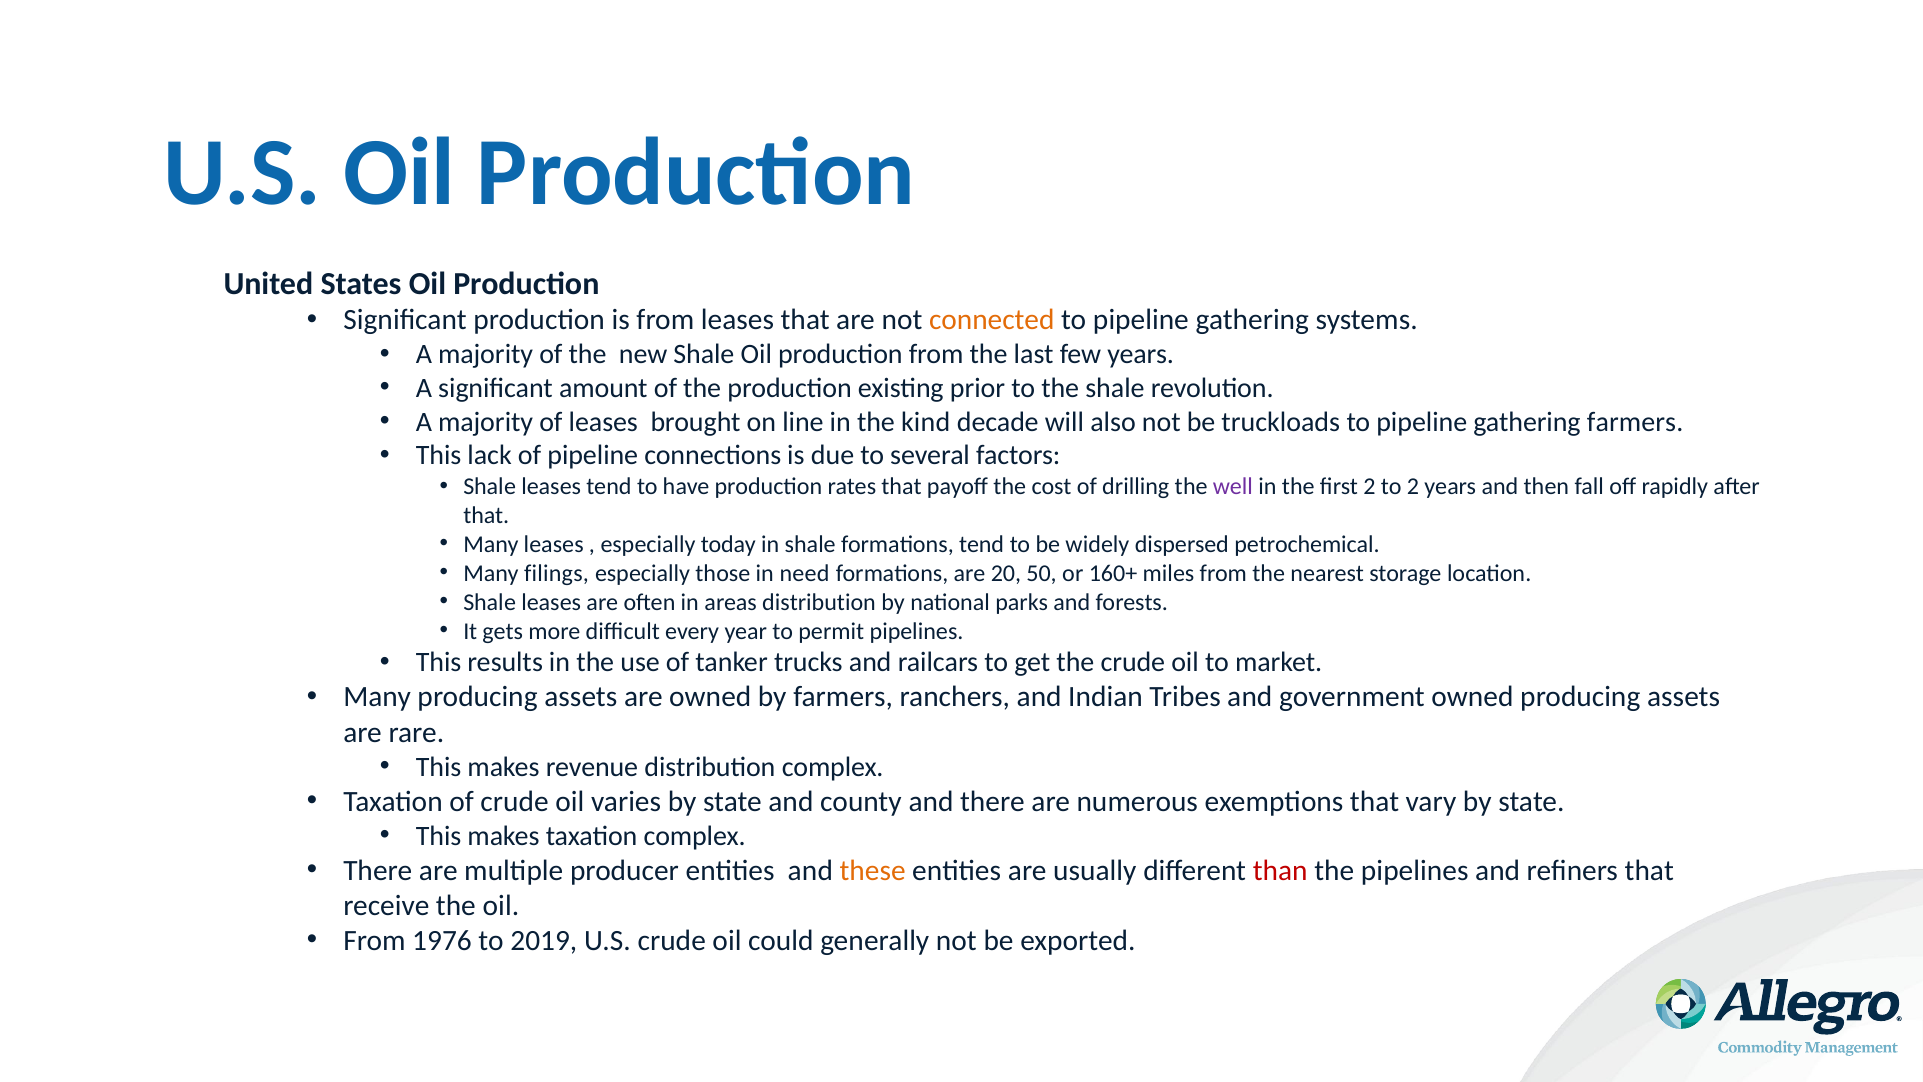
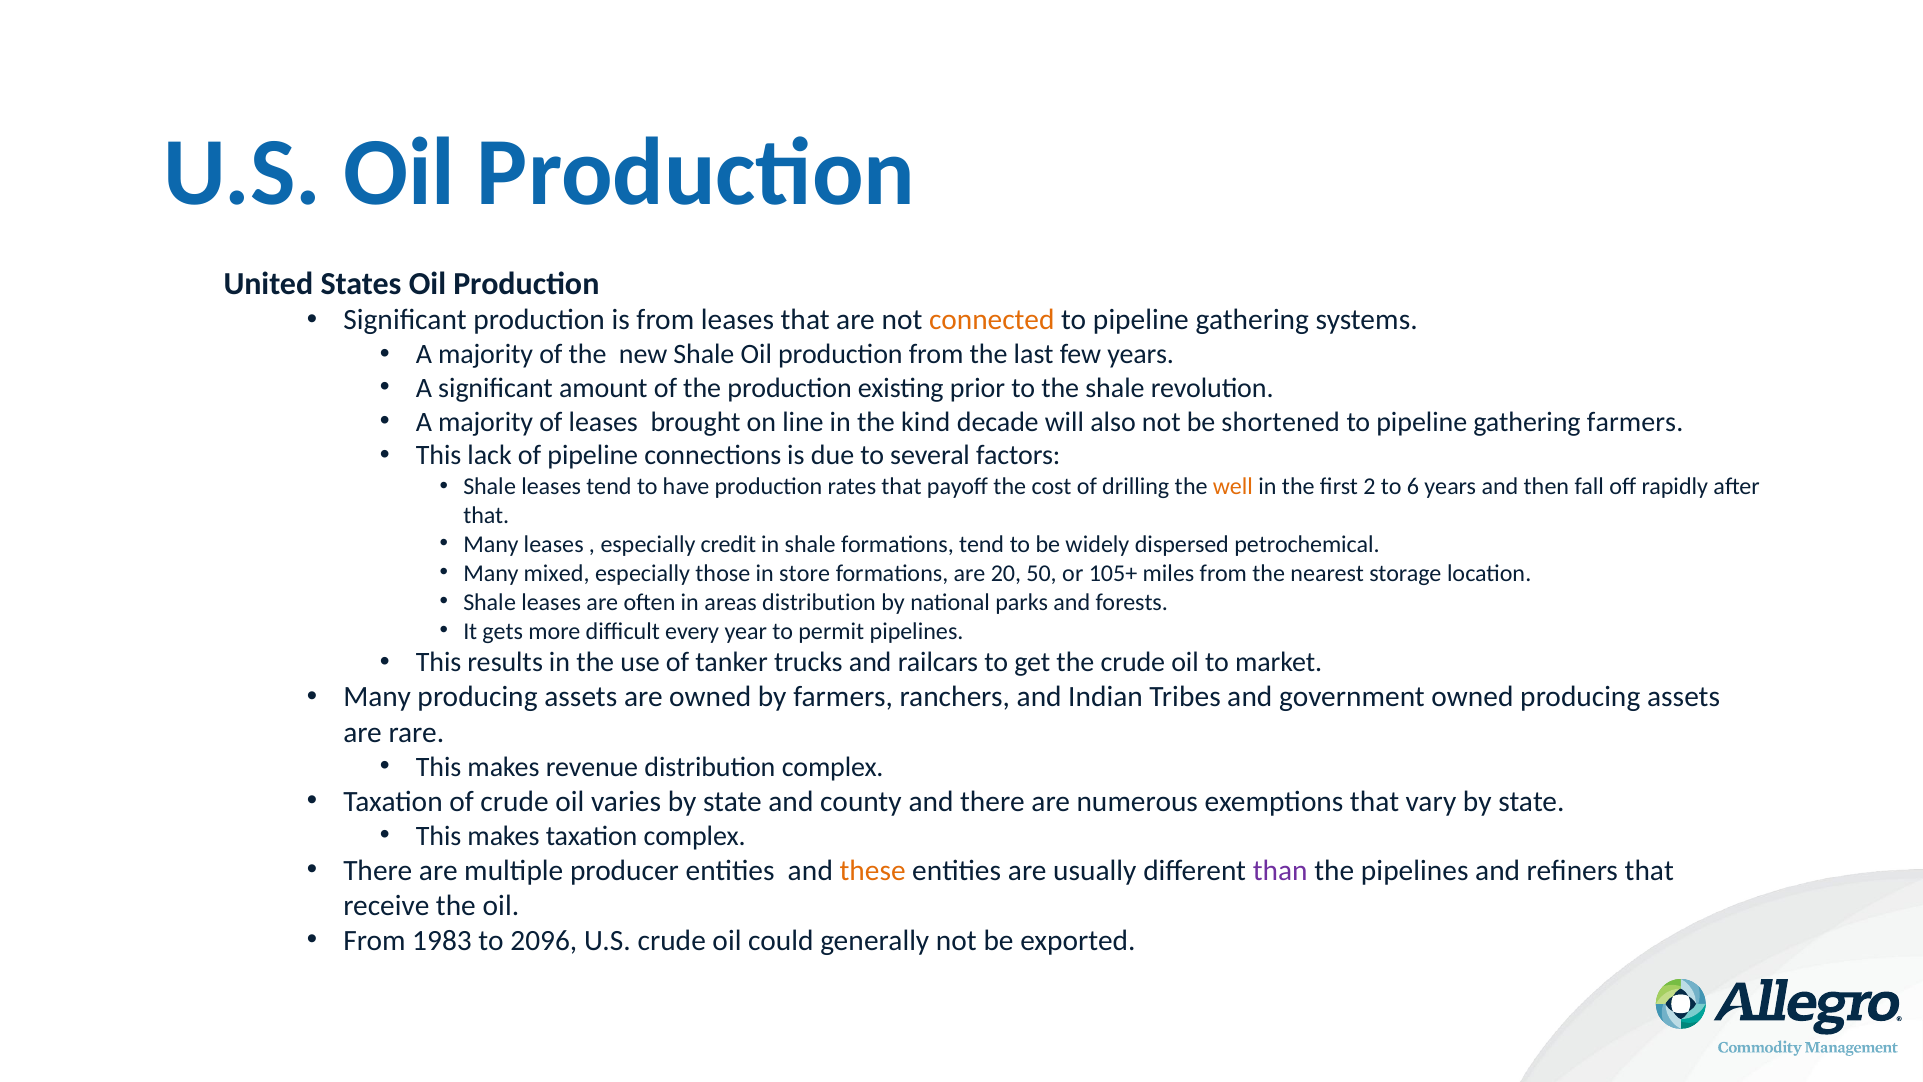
truckloads: truckloads -> shortened
well colour: purple -> orange
to 2: 2 -> 6
today: today -> credit
filings: filings -> mixed
need: need -> store
160+: 160+ -> 105+
than colour: red -> purple
1976: 1976 -> 1983
2019: 2019 -> 2096
